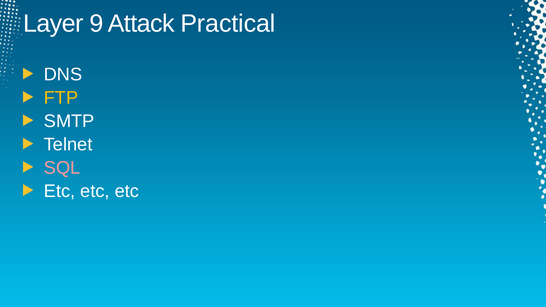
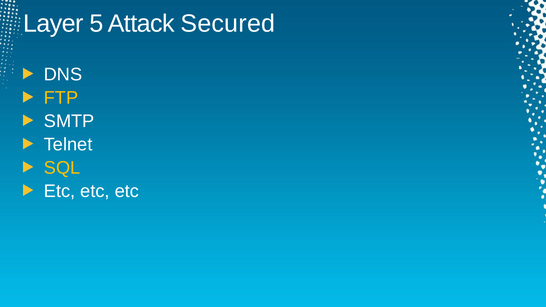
9: 9 -> 5
Practical: Practical -> Secured
SQL colour: pink -> yellow
